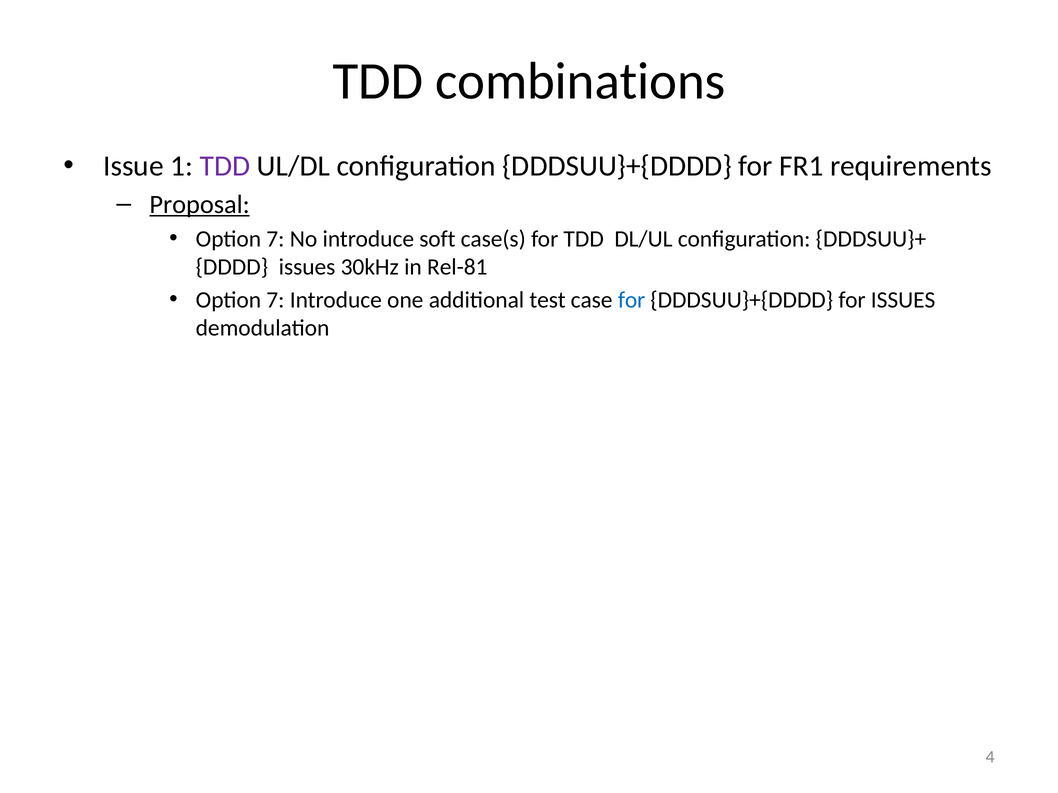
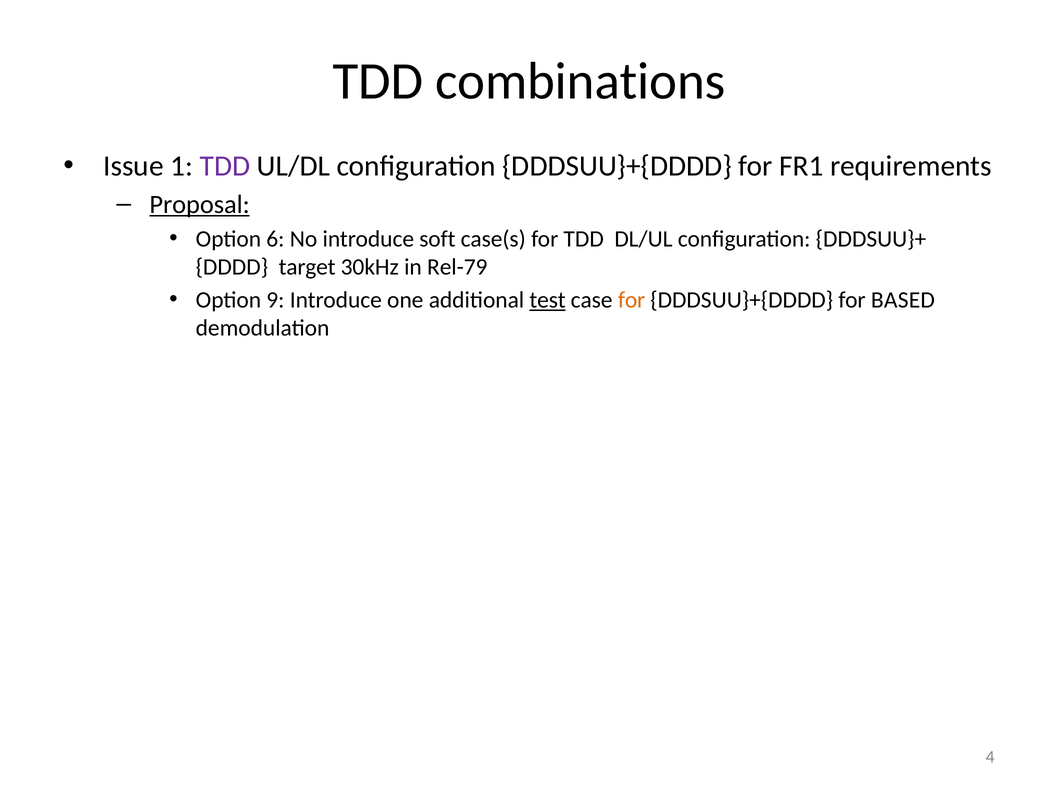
7 at (275, 239): 7 -> 6
issues at (307, 267): issues -> target
Rel-81: Rel-81 -> Rel-79
7 at (275, 300): 7 -> 9
test underline: none -> present
for at (632, 300) colour: blue -> orange
for ISSUES: ISSUES -> BASED
